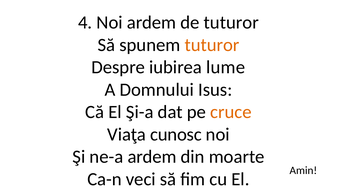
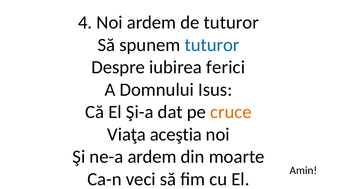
tuturor at (212, 45) colour: orange -> blue
lume: lume -> ferici
cunosc: cunosc -> aceştia
